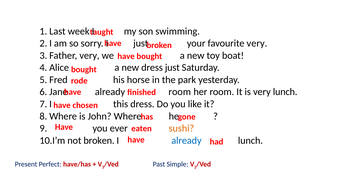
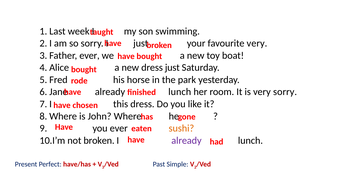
very at (89, 55): very -> ever
room at (180, 92): room -> lunch
very lunch: lunch -> sorry
already at (186, 140) colour: blue -> purple
